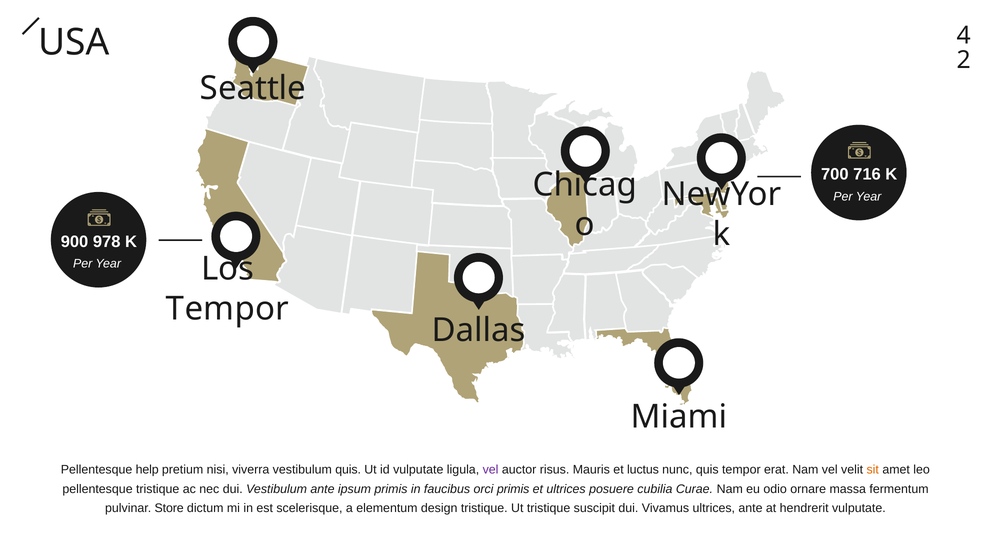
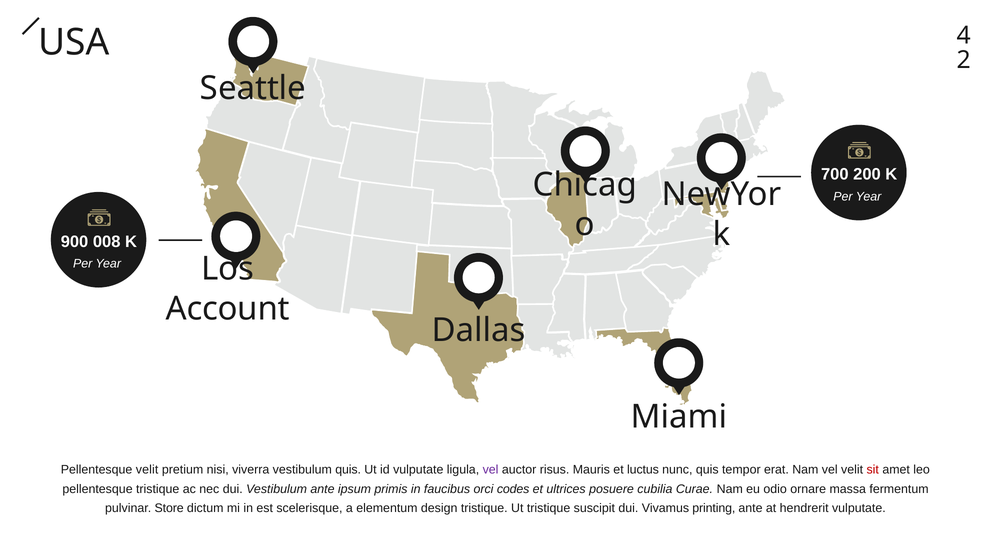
716: 716 -> 200
978: 978 -> 008
Tempor at (227, 308): Tempor -> Account
Pellentesque help: help -> velit
sit colour: orange -> red
orci primis: primis -> codes
Vivamus ultrices: ultrices -> printing
